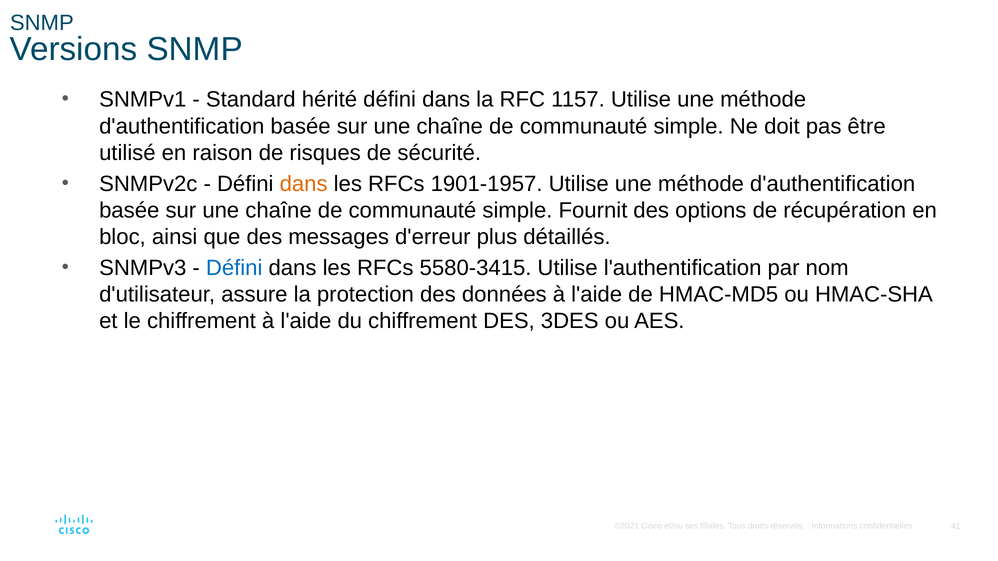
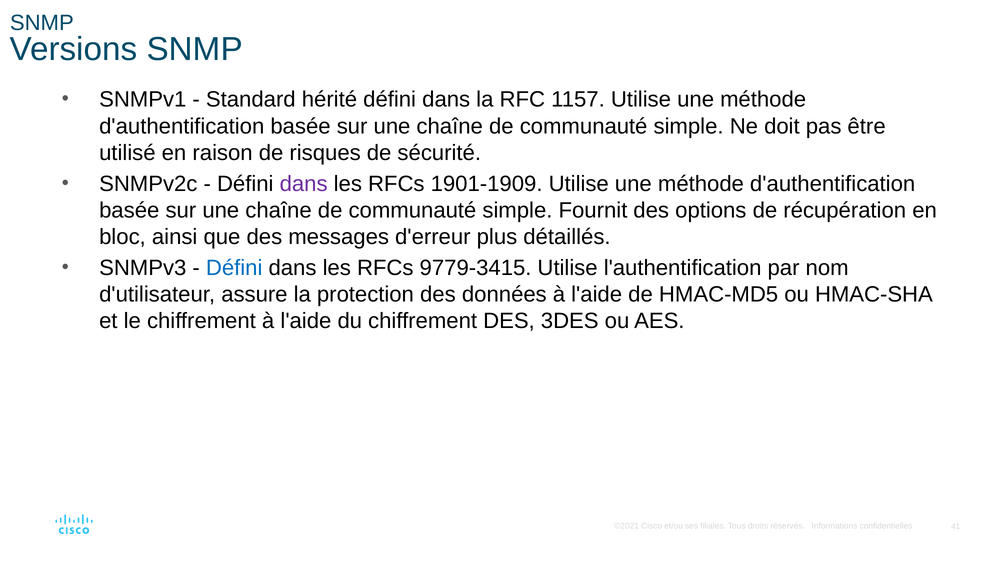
dans at (304, 184) colour: orange -> purple
1901-1957: 1901-1957 -> 1901-1909
5580-3415: 5580-3415 -> 9779-3415
